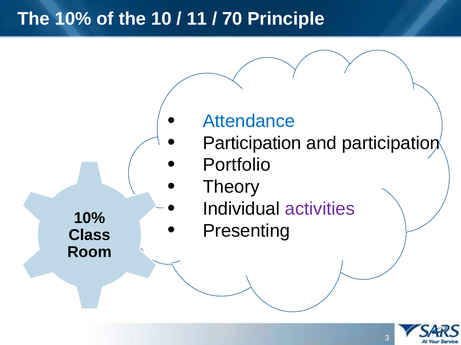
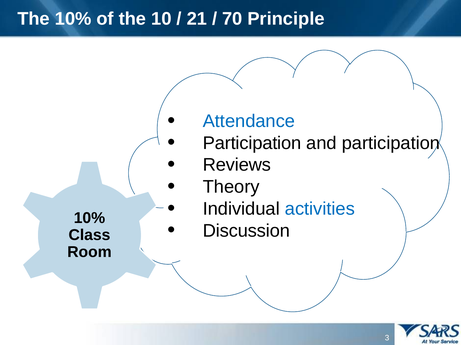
11: 11 -> 21
Portfolio: Portfolio -> Reviews
activities colour: purple -> blue
Presenting: Presenting -> Discussion
